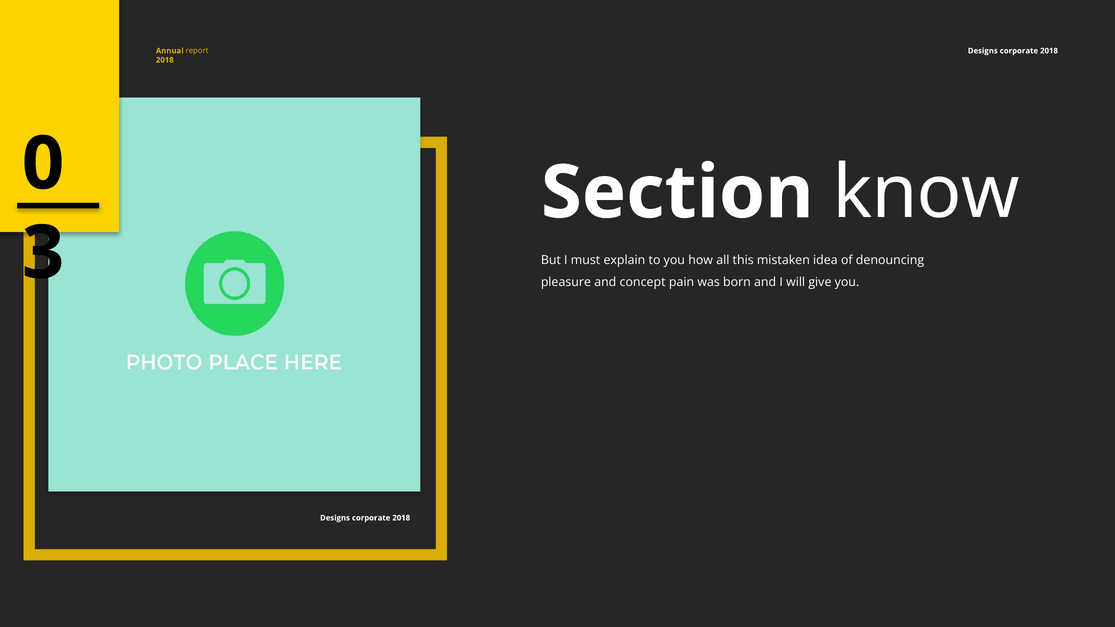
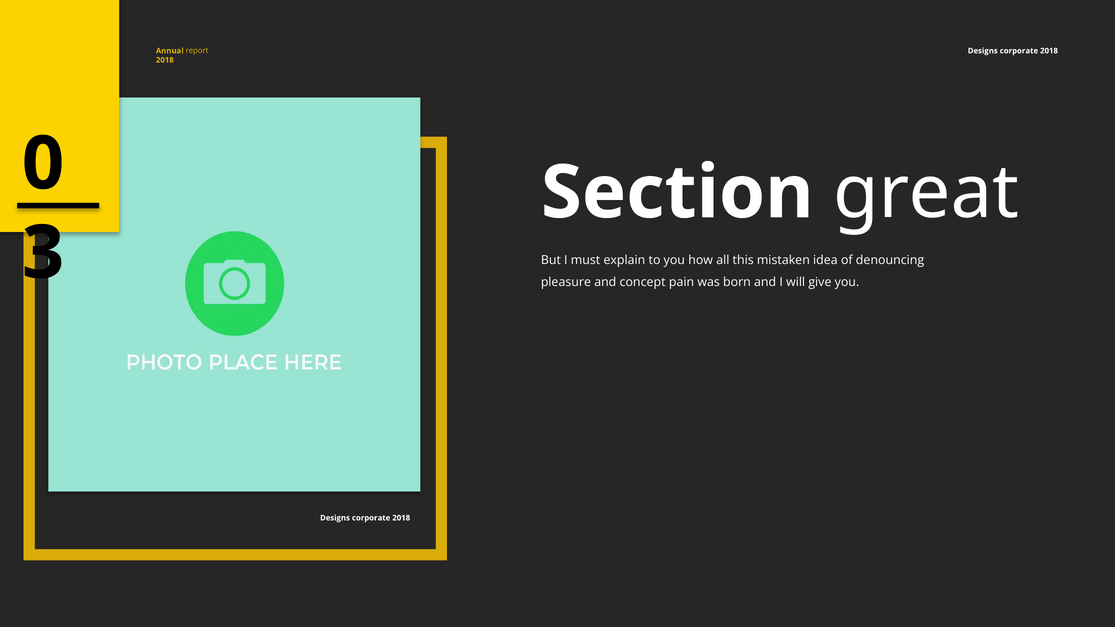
know: know -> great
